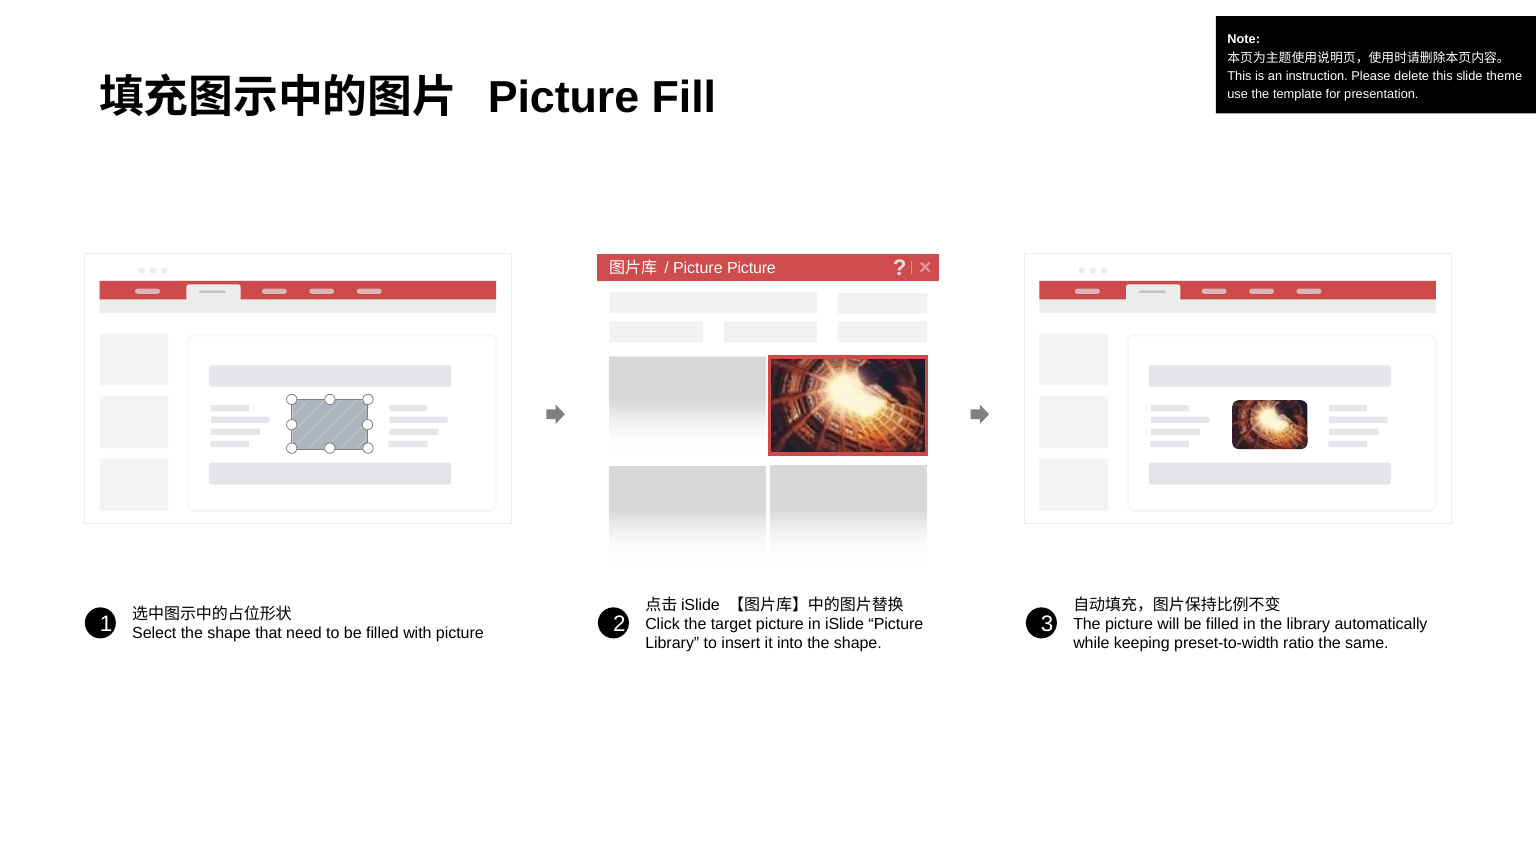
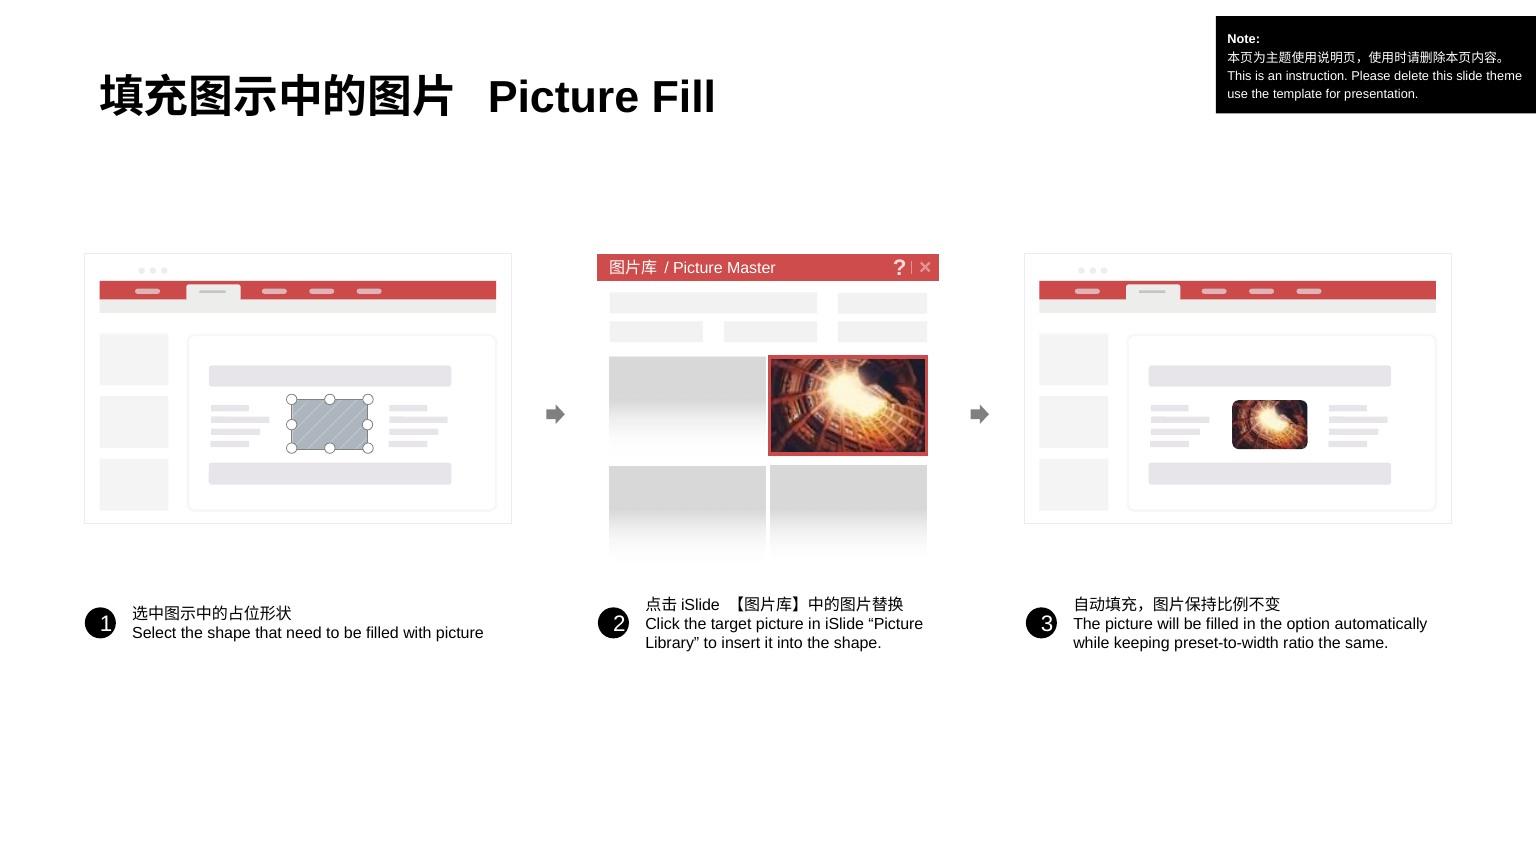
Picture Picture: Picture -> Master
the library: library -> option
